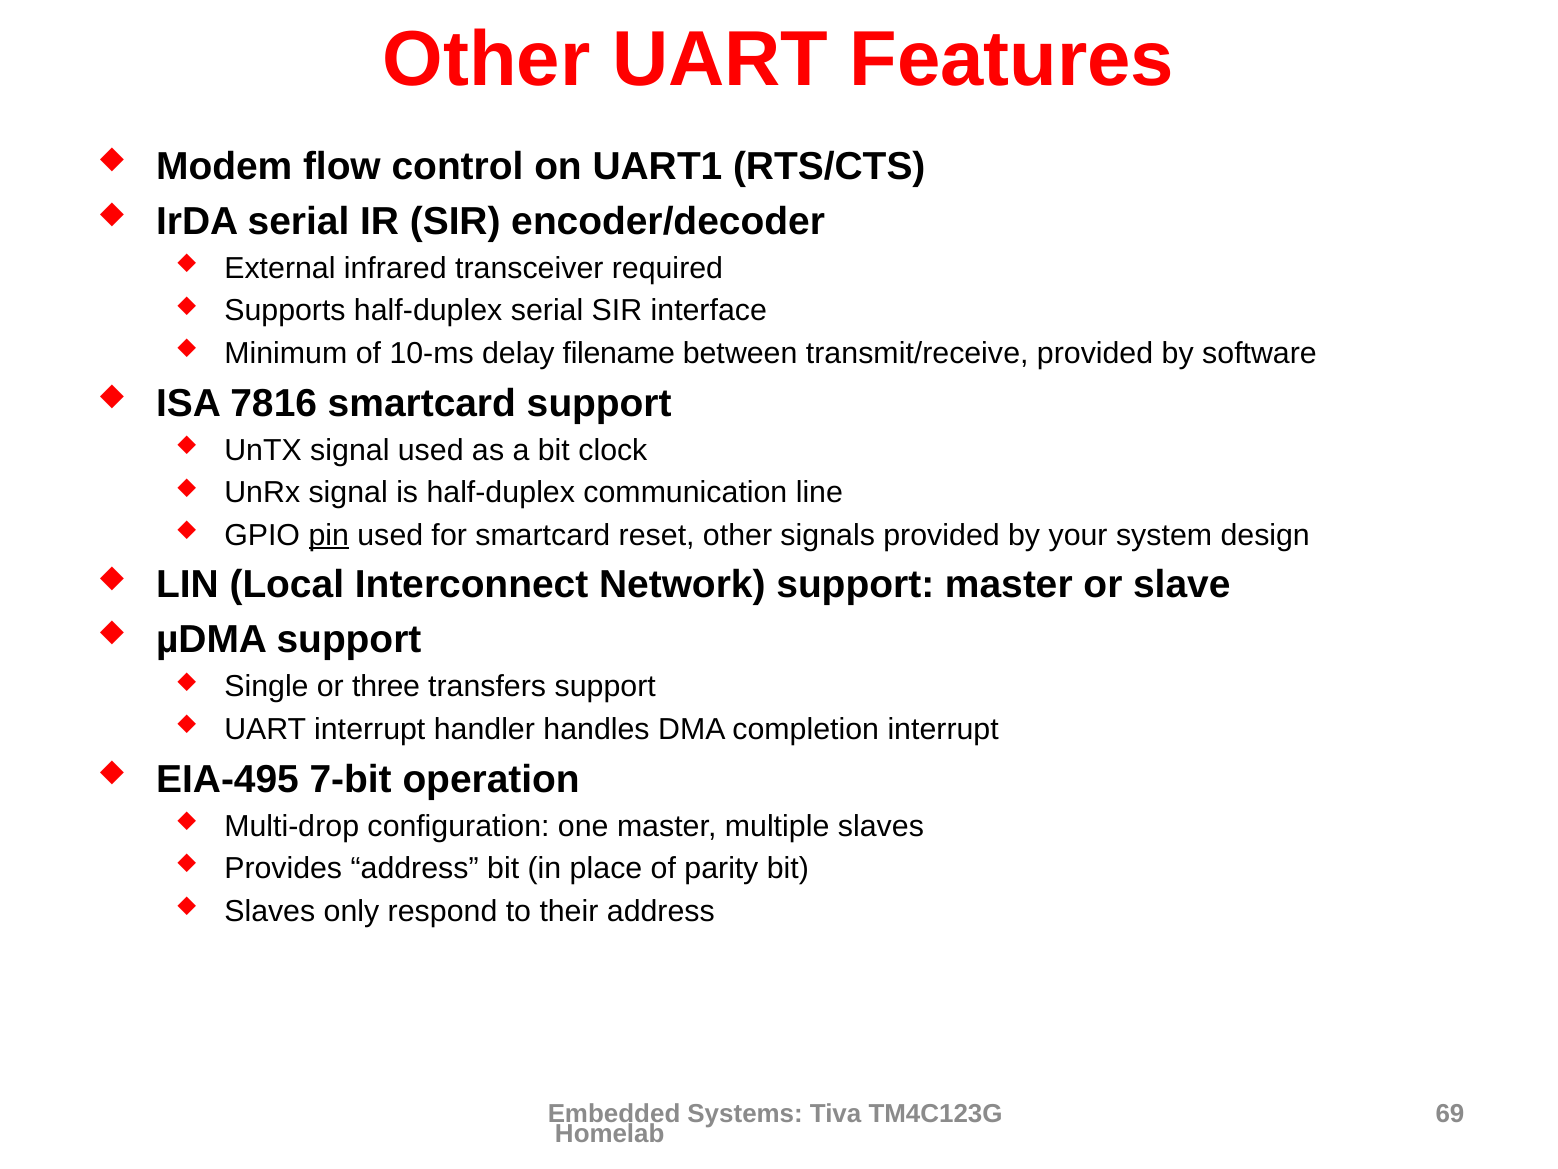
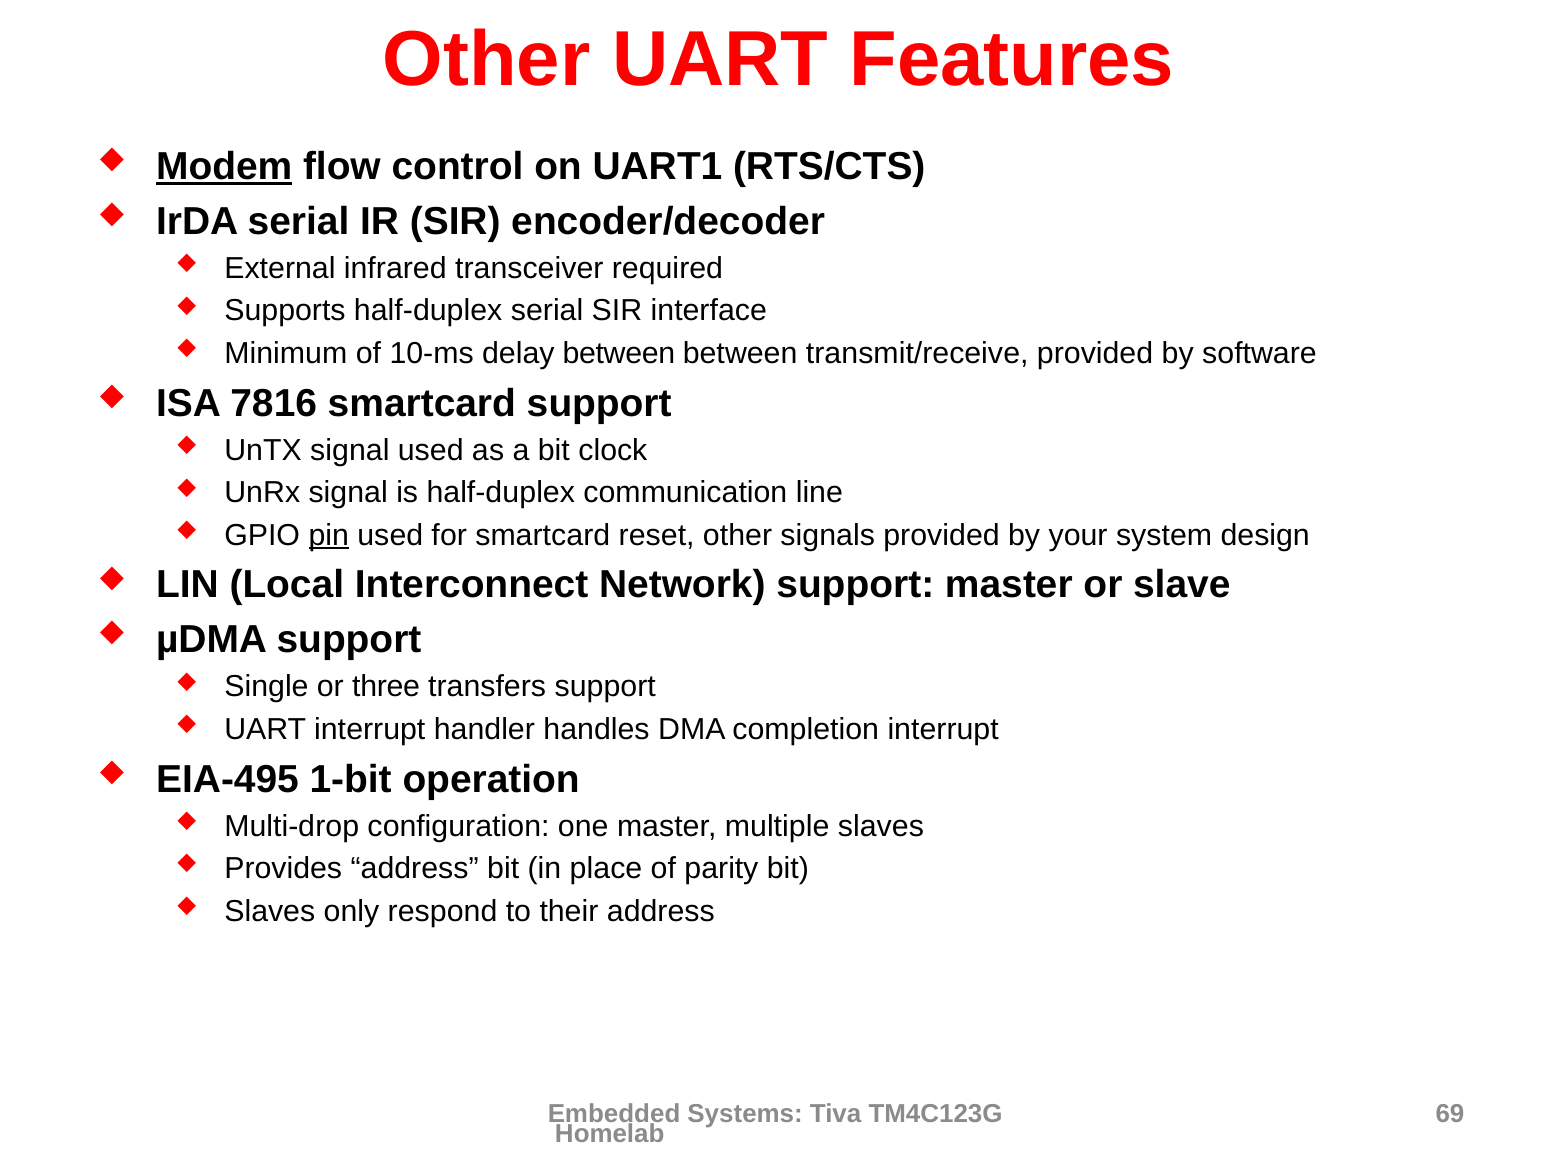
Modem underline: none -> present
delay filename: filename -> between
7-bit: 7-bit -> 1-bit
